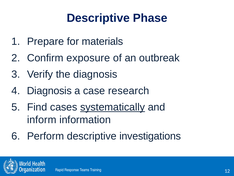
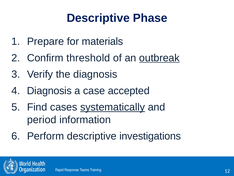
exposure: exposure -> threshold
outbreak underline: none -> present
research: research -> accepted
inform: inform -> period
